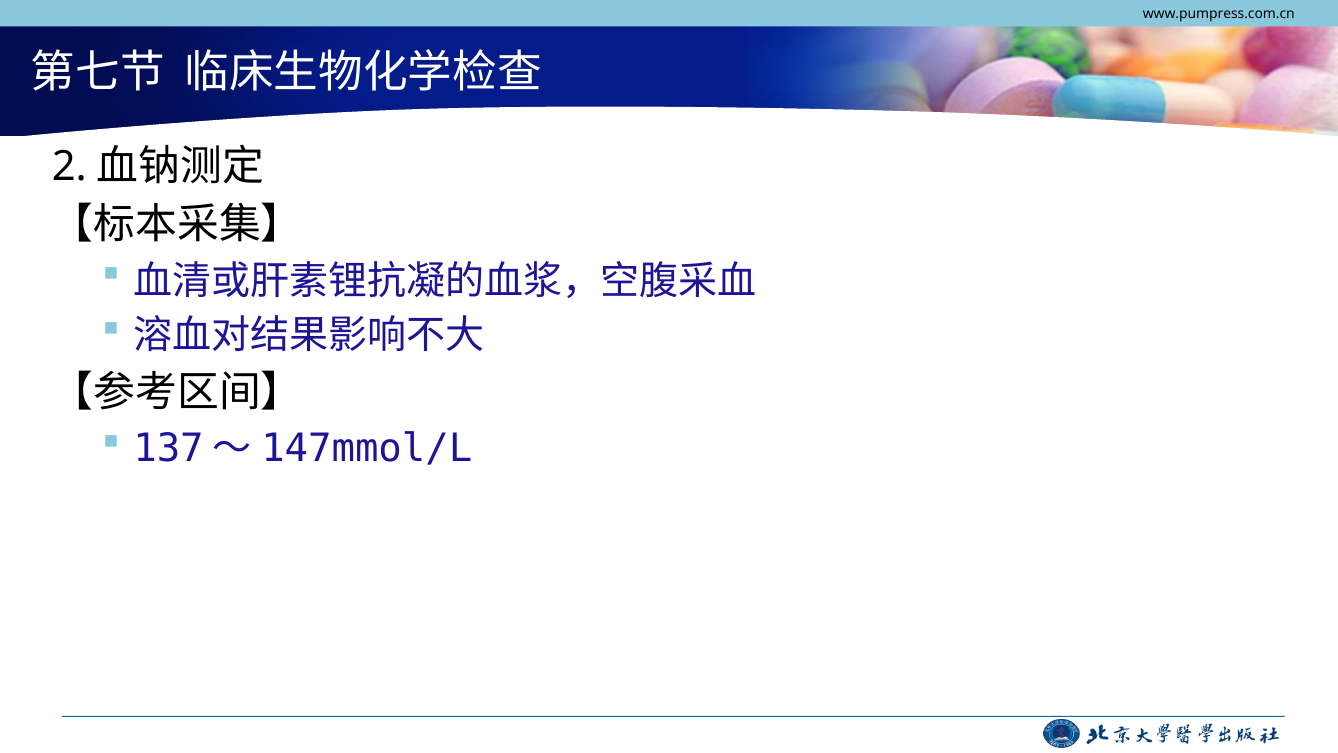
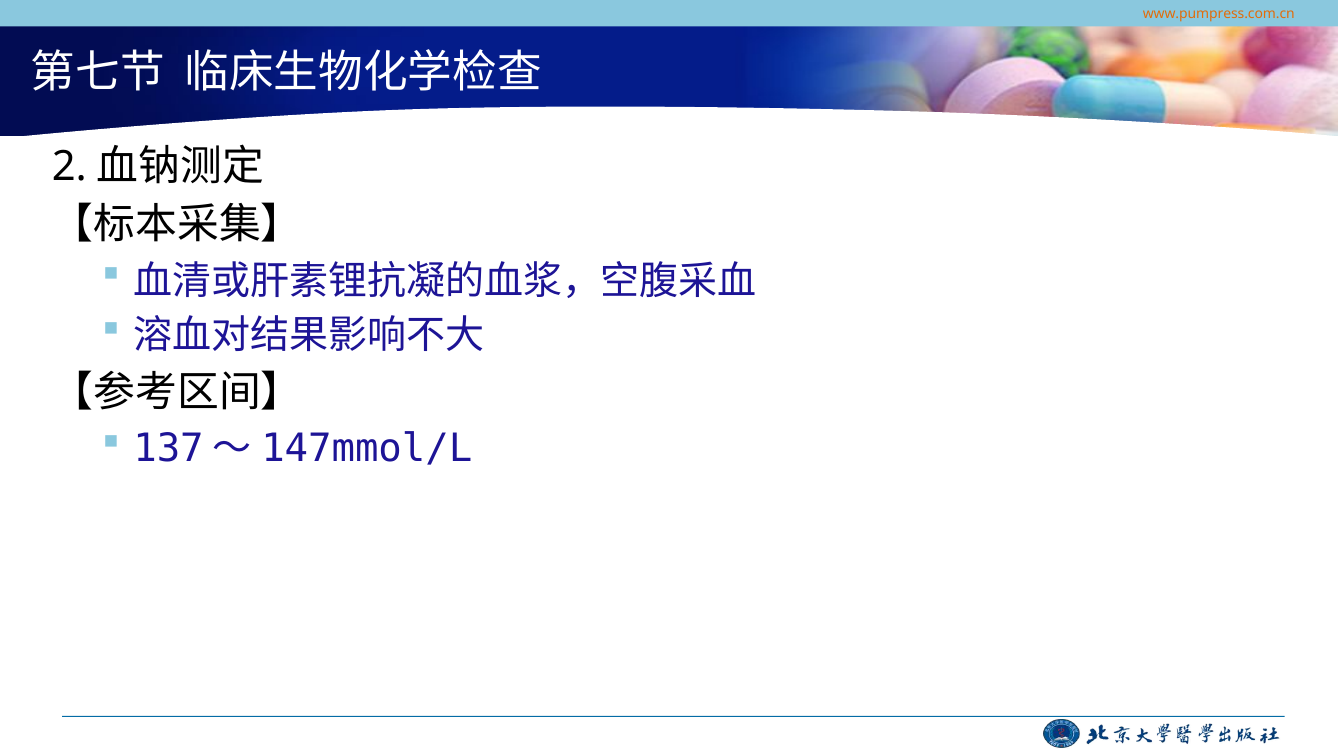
www.pumpress.com.cn colour: black -> orange
